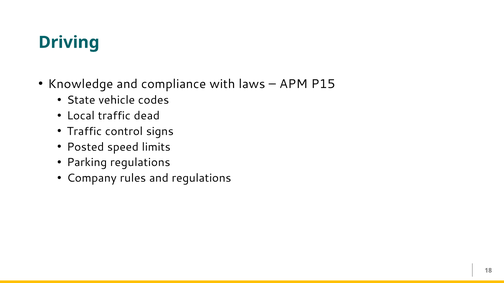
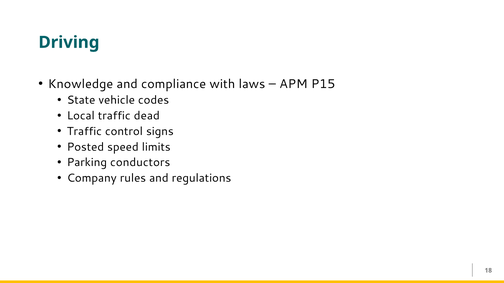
Parking regulations: regulations -> conductors
